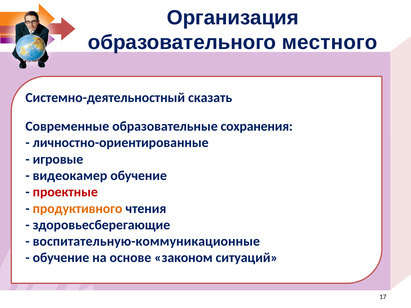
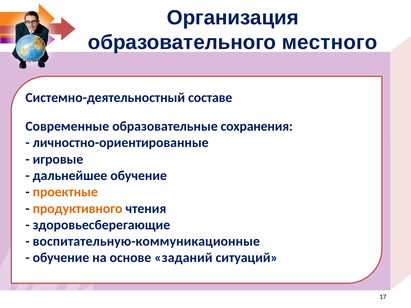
сказать: сказать -> составе
видеокамер: видеокамер -> дальнейшее
проектные colour: red -> orange
законом: законом -> заданий
